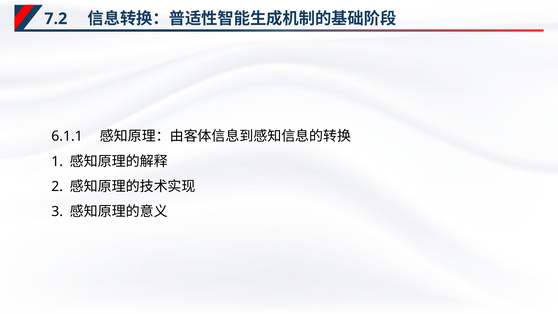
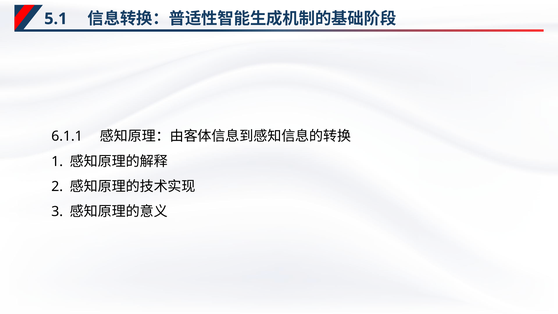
7.2: 7.2 -> 5.1
